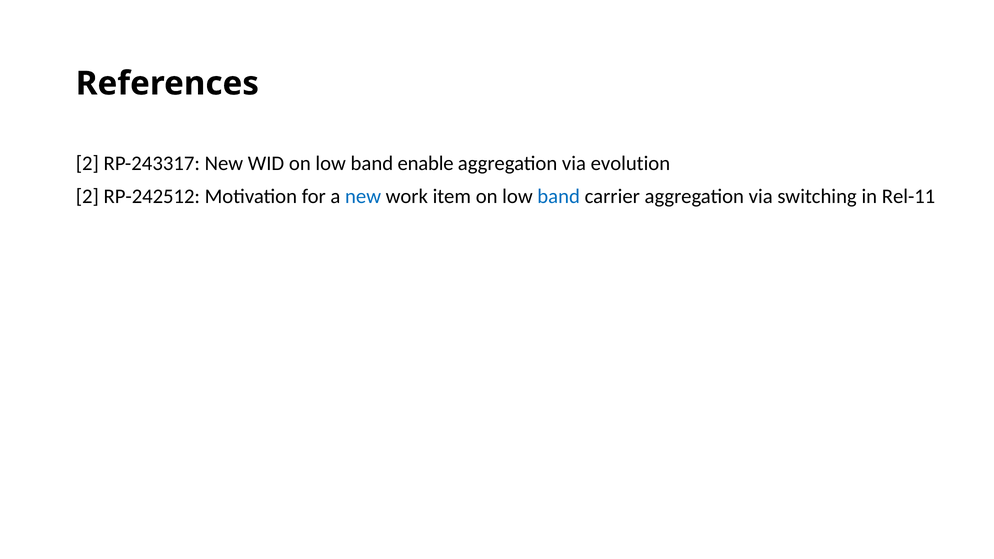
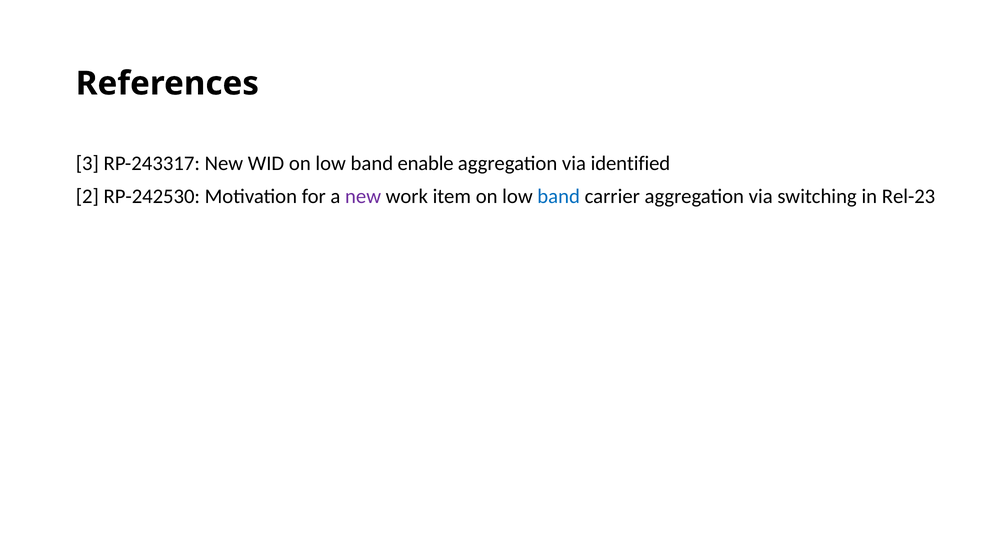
2 at (87, 164): 2 -> 3
evolution: evolution -> identified
RP-242512: RP-242512 -> RP-242530
new at (363, 196) colour: blue -> purple
Rel-11: Rel-11 -> Rel-23
